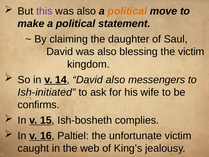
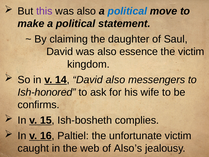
political at (127, 11) colour: orange -> blue
blessing: blessing -> essence
Ish-initiated: Ish-initiated -> Ish-honored
King’s: King’s -> Also’s
